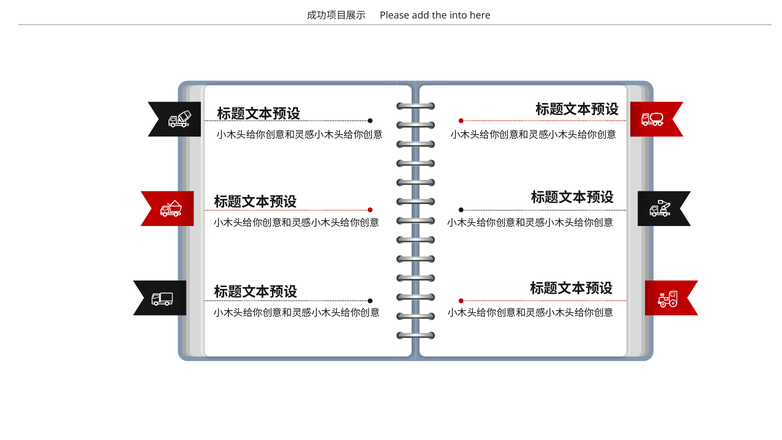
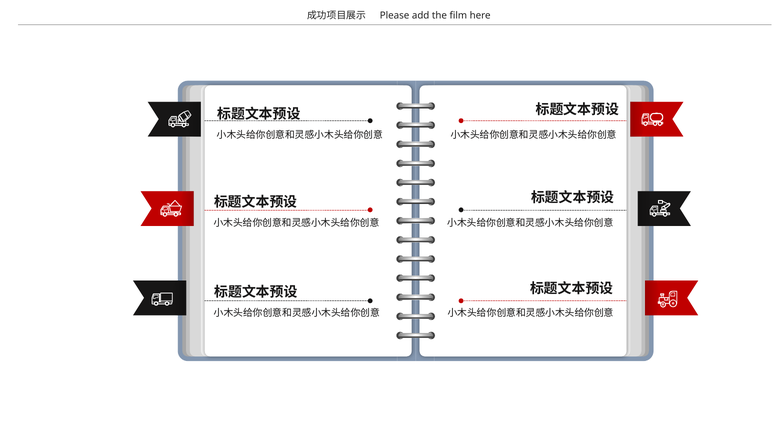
into: into -> film
